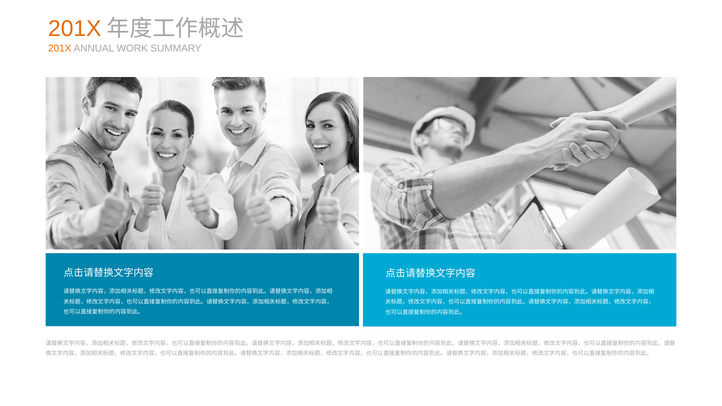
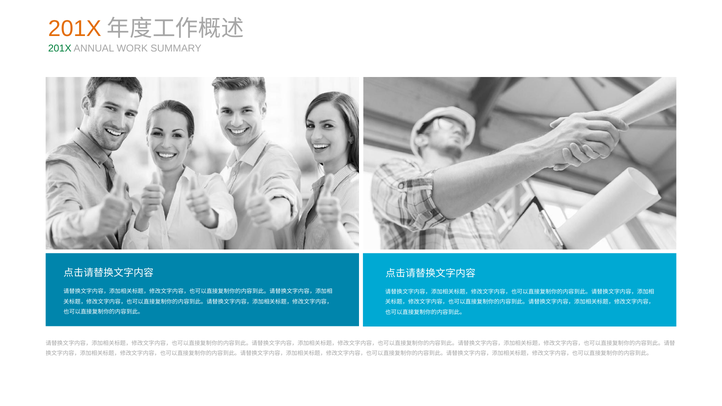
201X at (60, 48) colour: orange -> green
